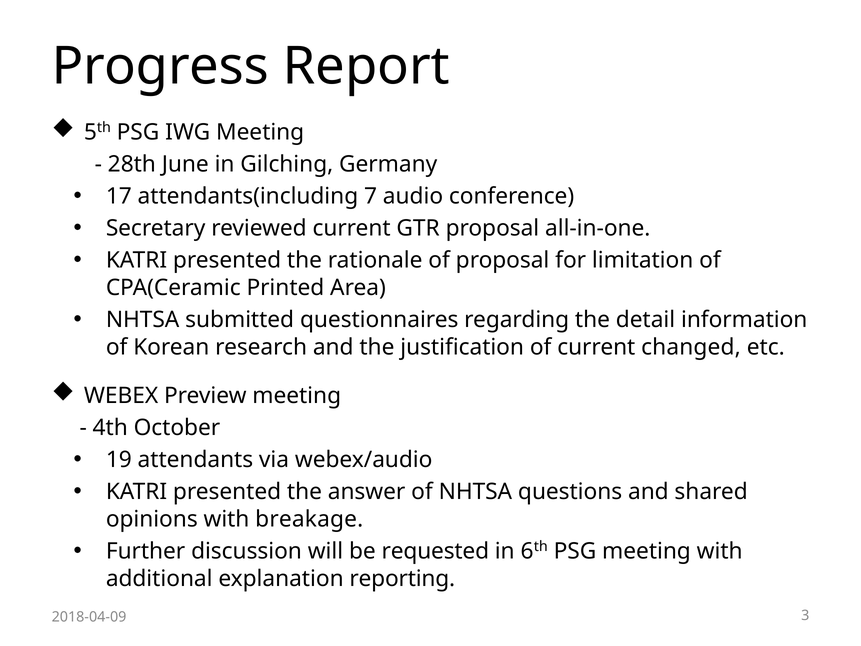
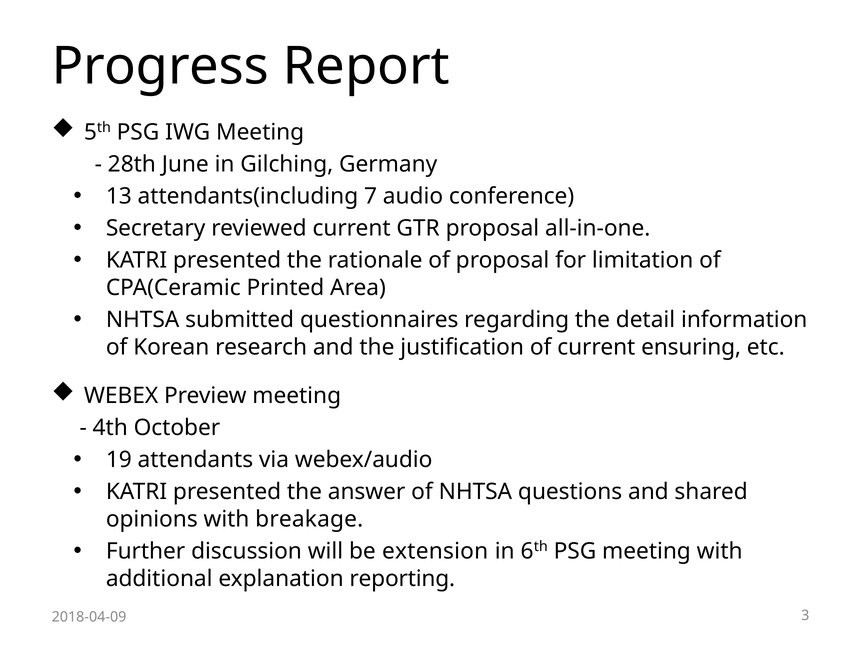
17: 17 -> 13
changed: changed -> ensuring
requested: requested -> extension
